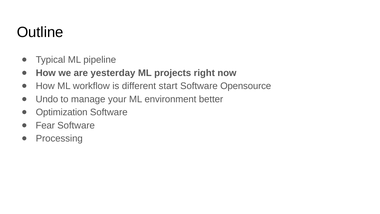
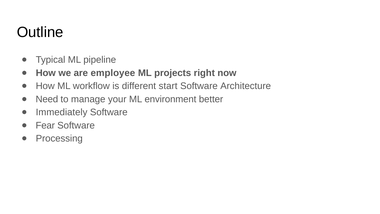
yesterday: yesterday -> employee
Opensource: Opensource -> Architecture
Undo: Undo -> Need
Optimization: Optimization -> Immediately
